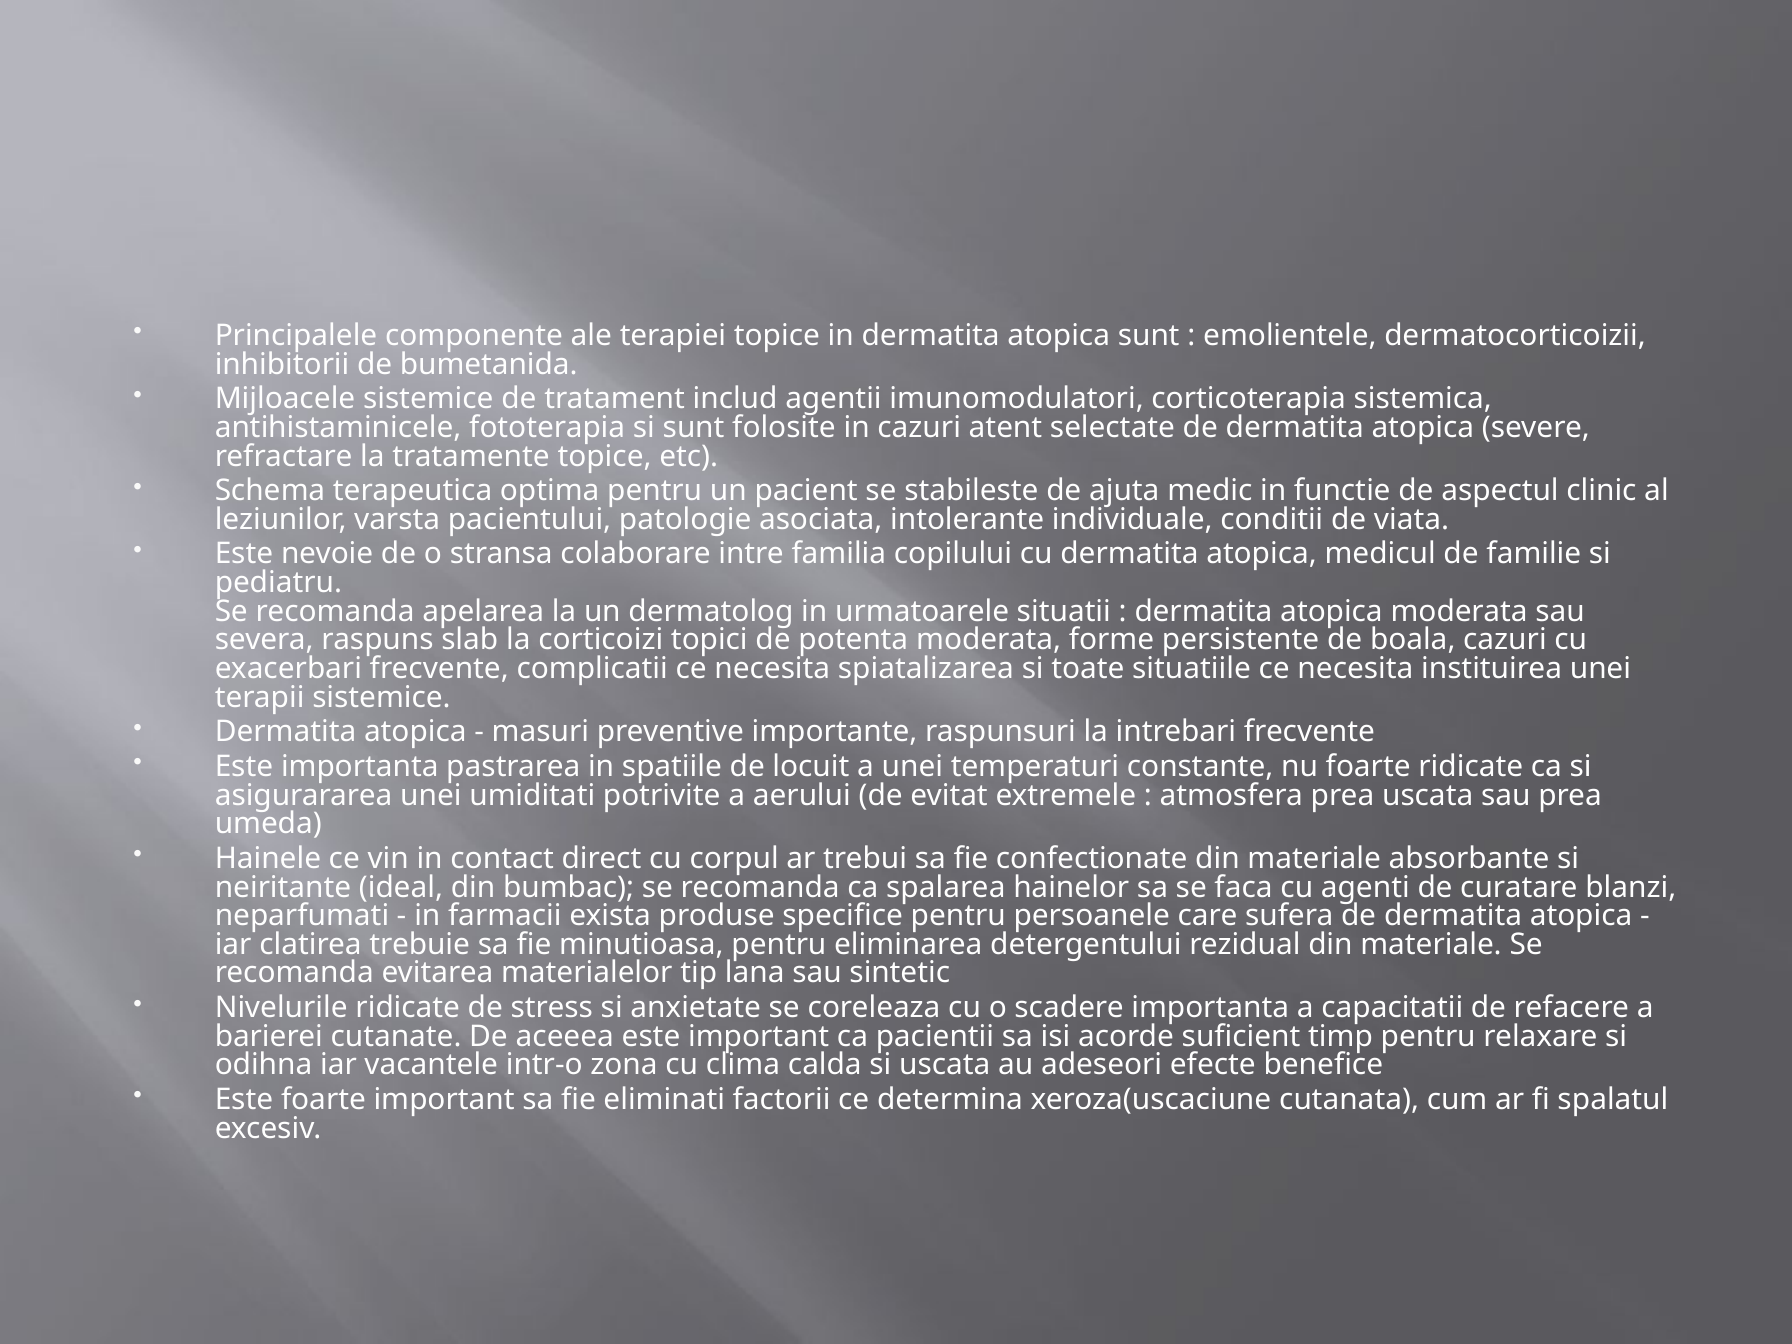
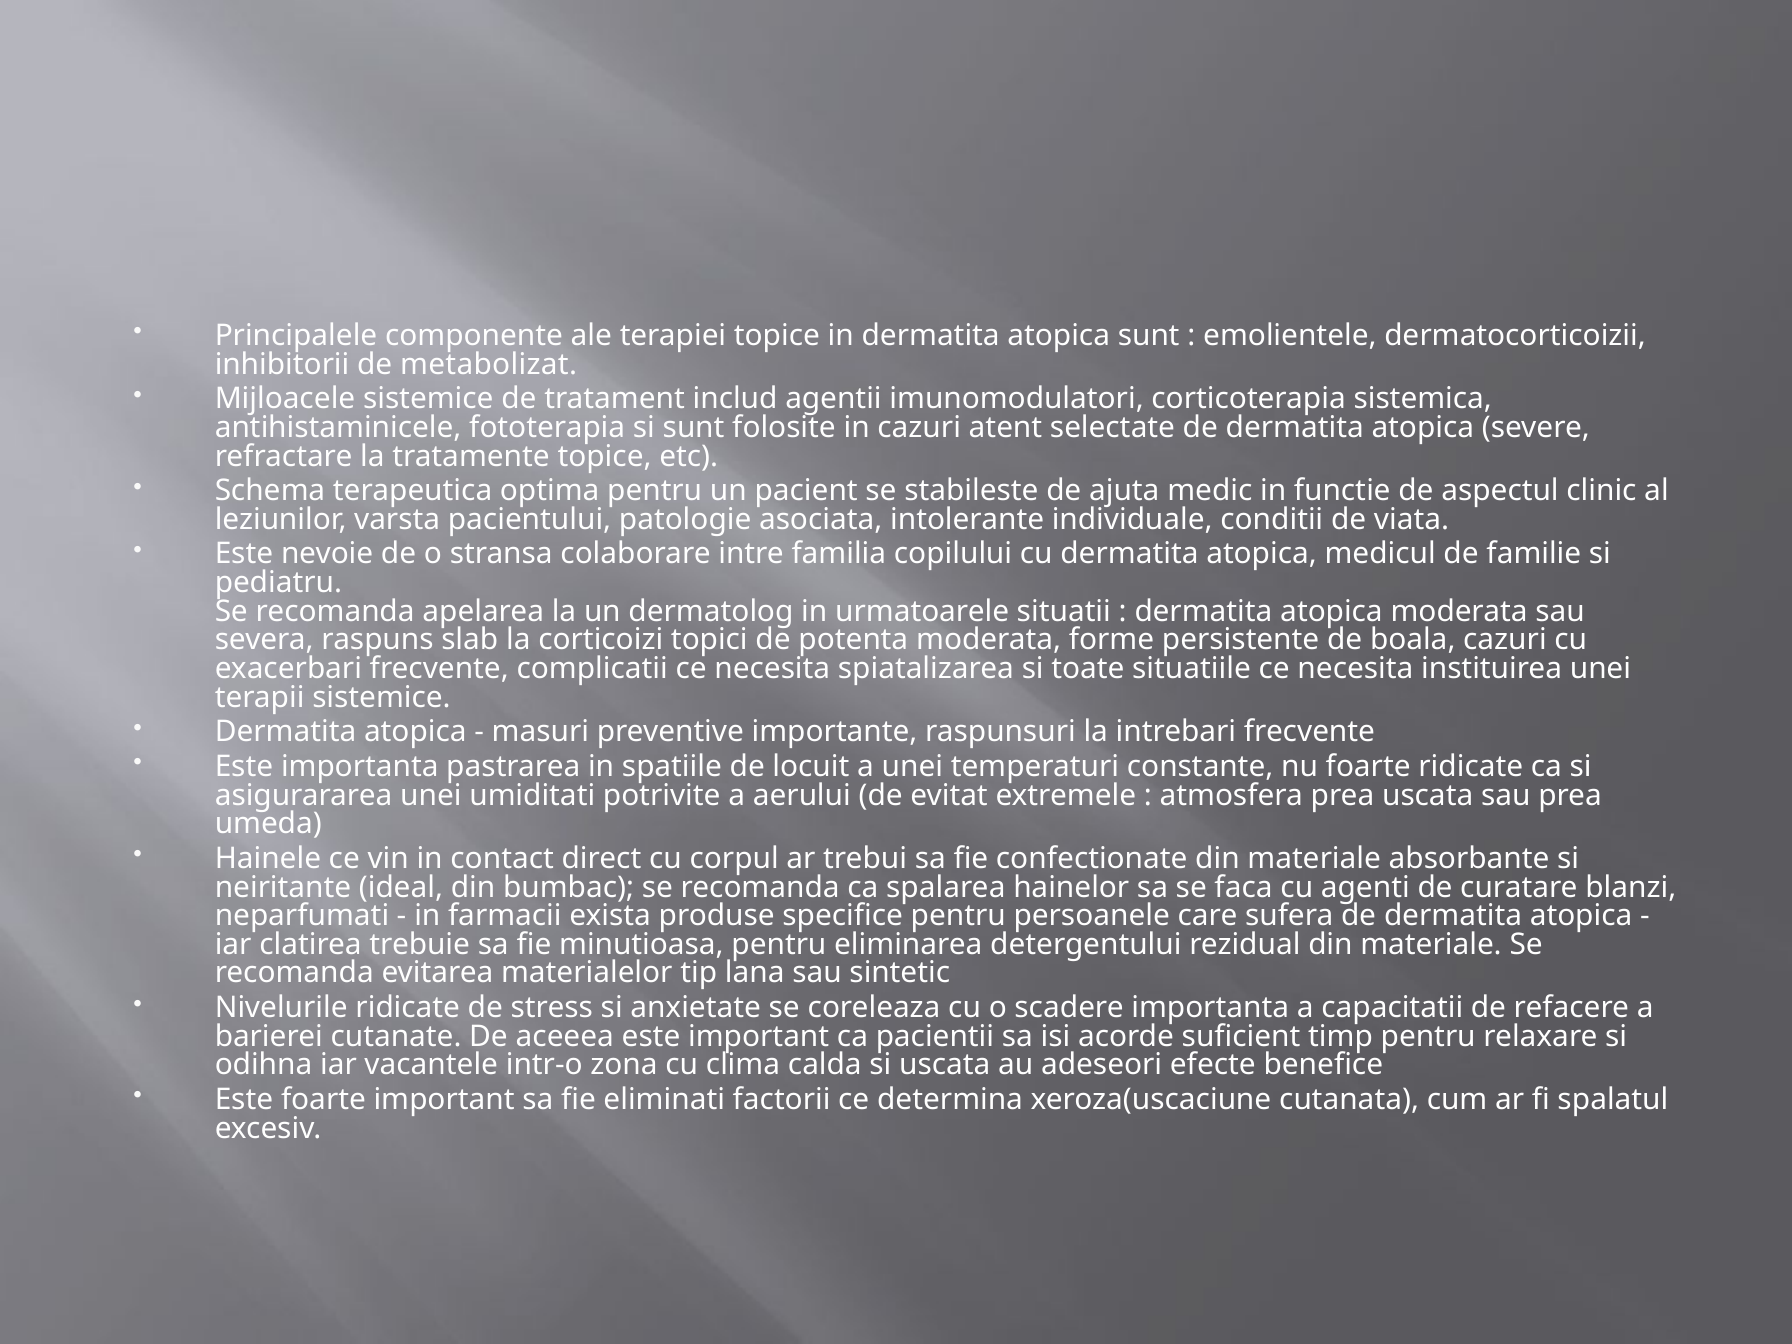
bumetanida: bumetanida -> metabolizat
